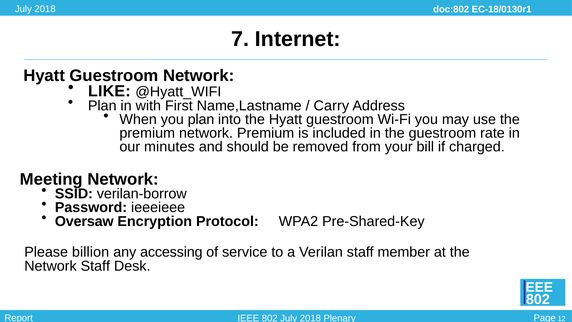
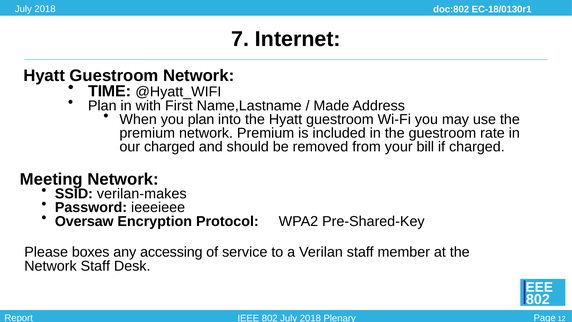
LIKE: LIKE -> TIME
Carry: Carry -> Made
our minutes: minutes -> charged
verilan-borrow: verilan-borrow -> verilan-makes
billion: billion -> boxes
